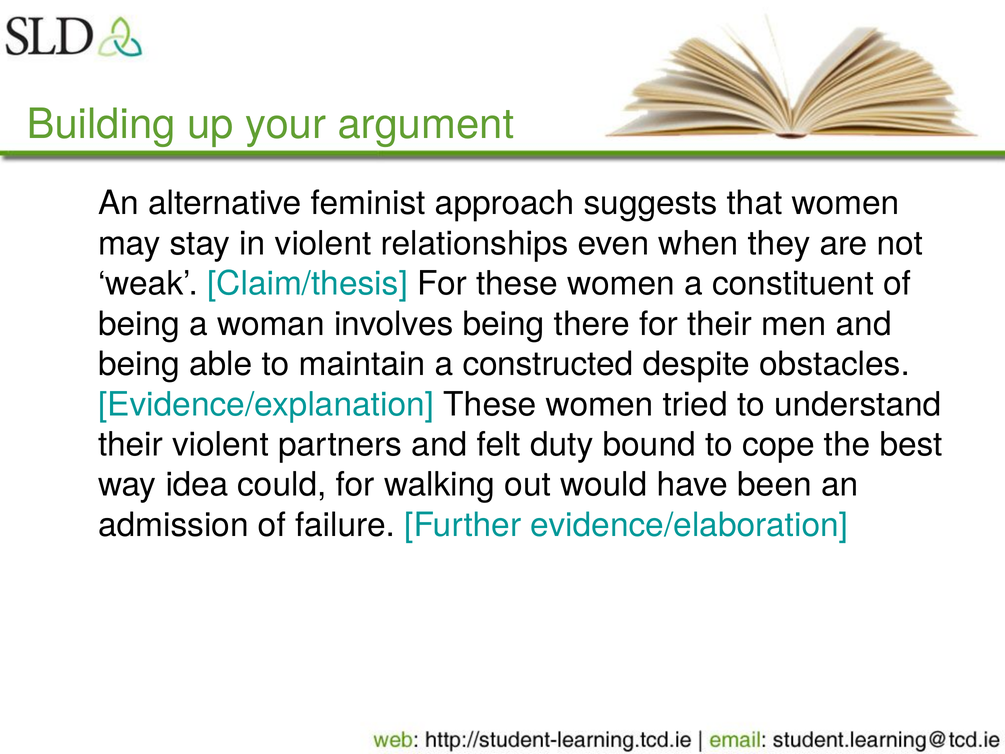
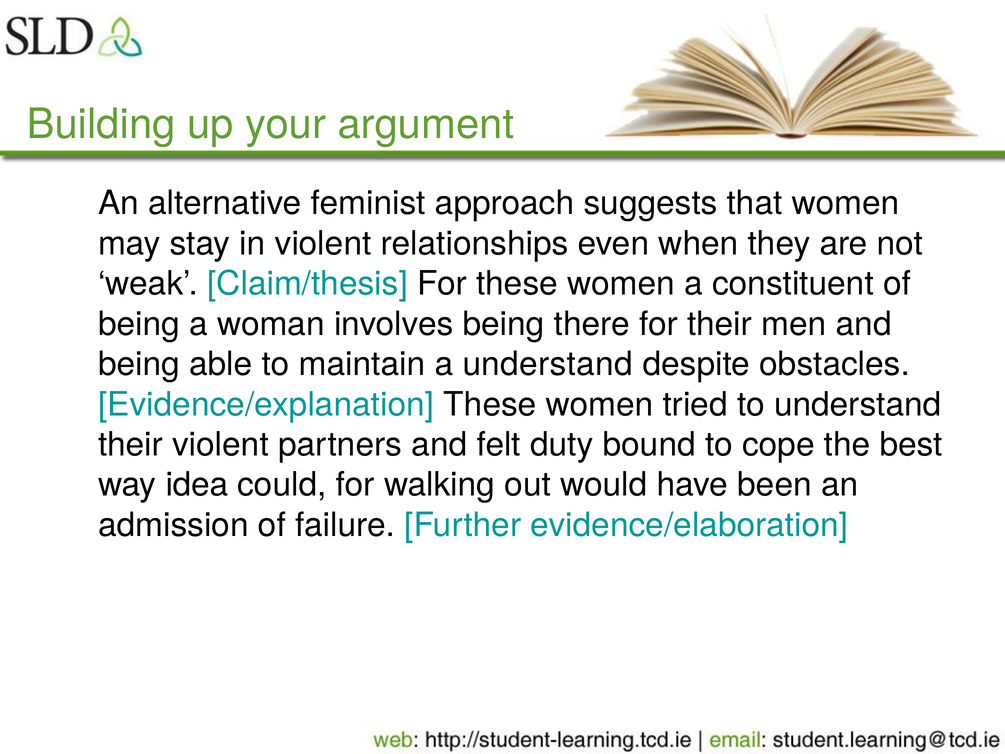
a constructed: constructed -> understand
